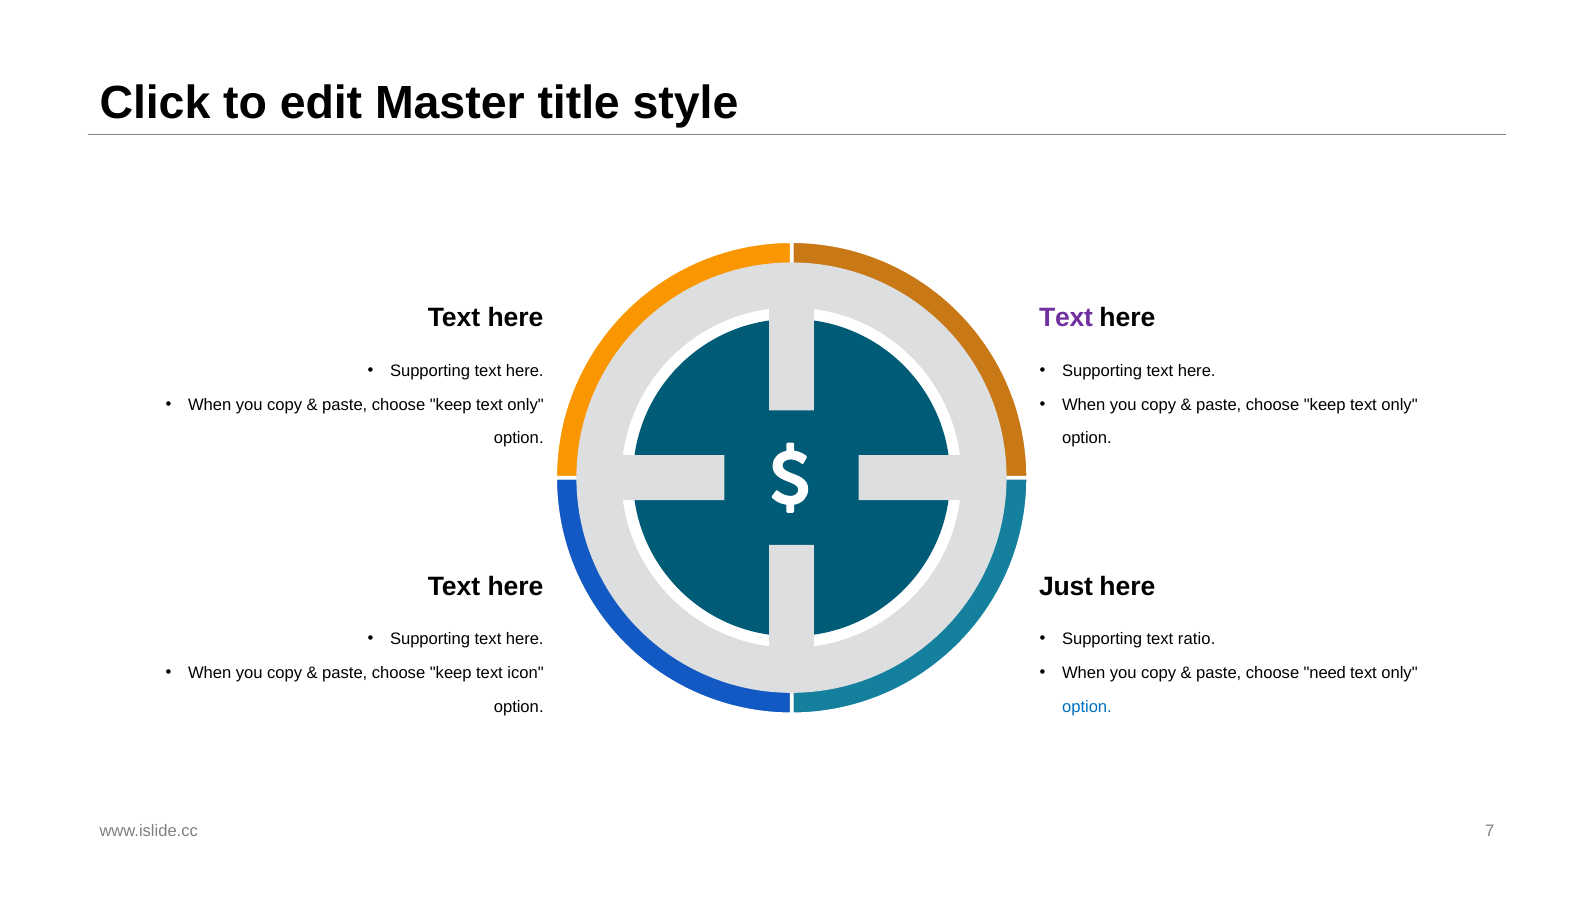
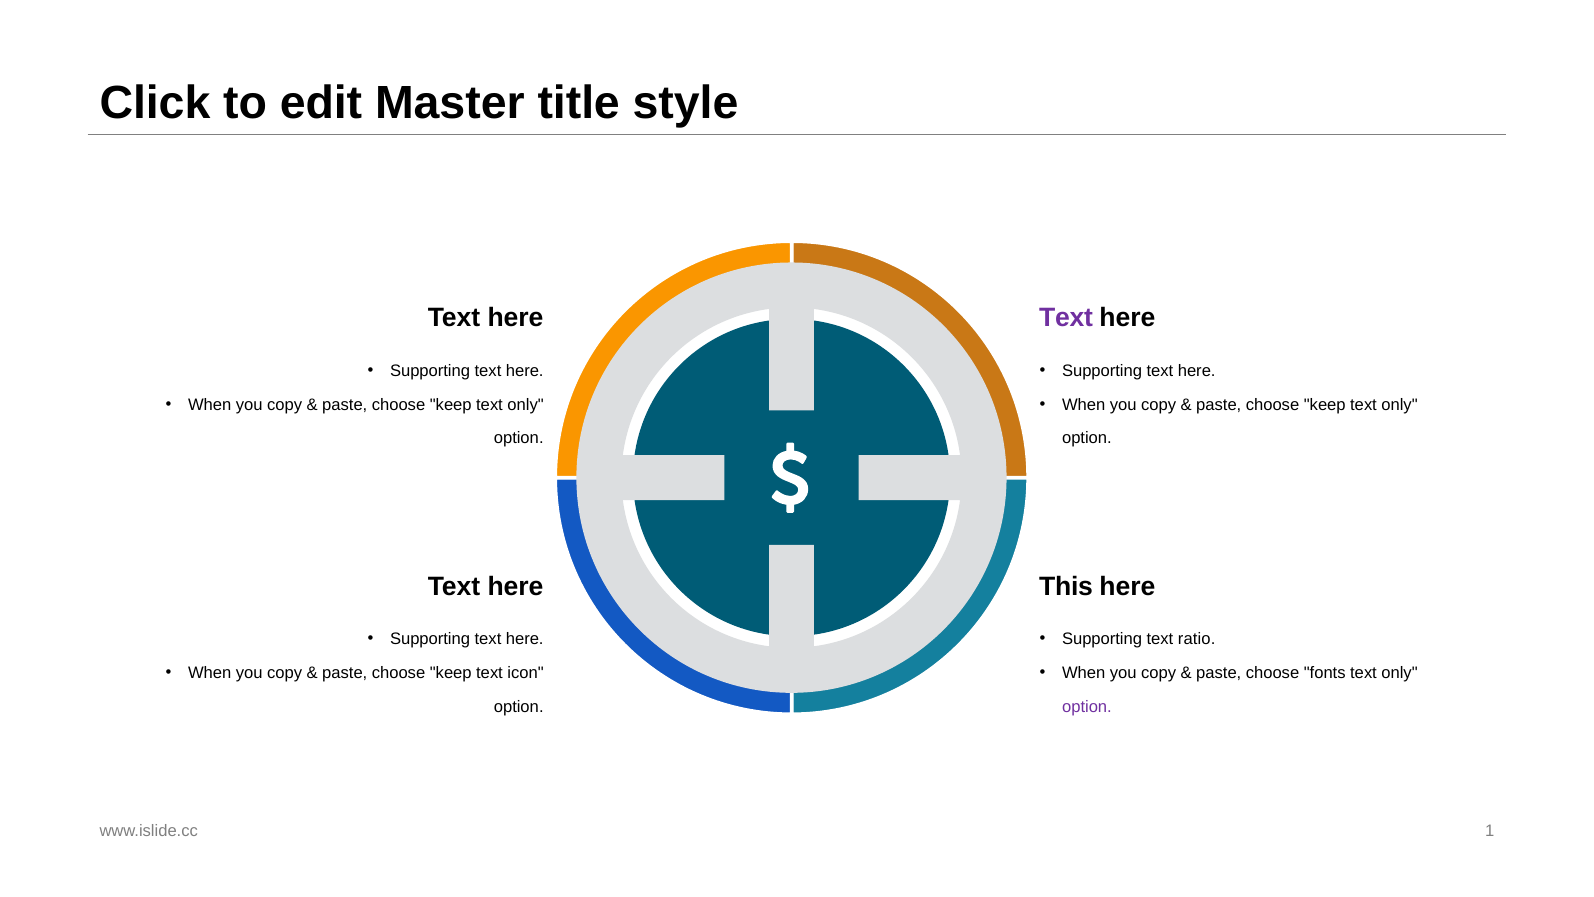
Just: Just -> This
need: need -> fonts
option at (1087, 706) colour: blue -> purple
7: 7 -> 1
